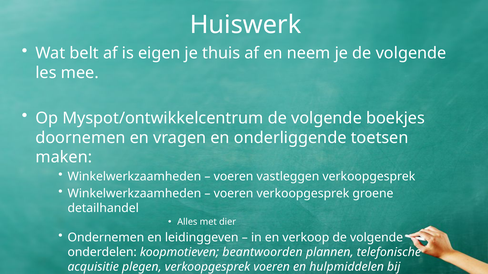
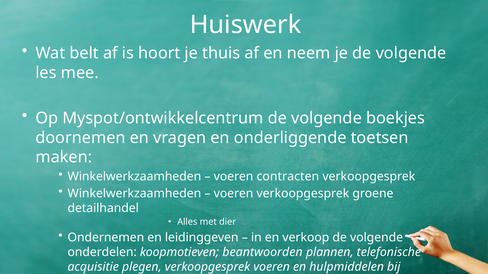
eigen: eigen -> hoort
vastleggen: vastleggen -> contracten
